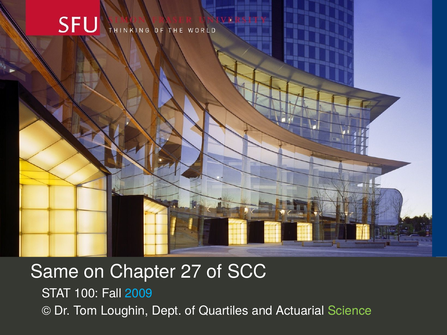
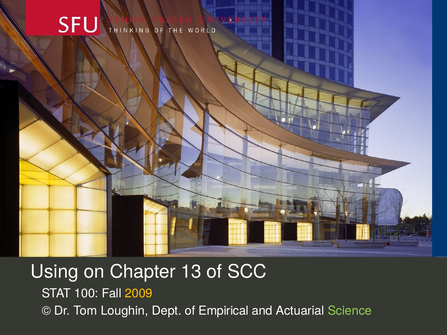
Same: Same -> Using
27: 27 -> 13
2009 colour: light blue -> yellow
Quartiles: Quartiles -> Empirical
